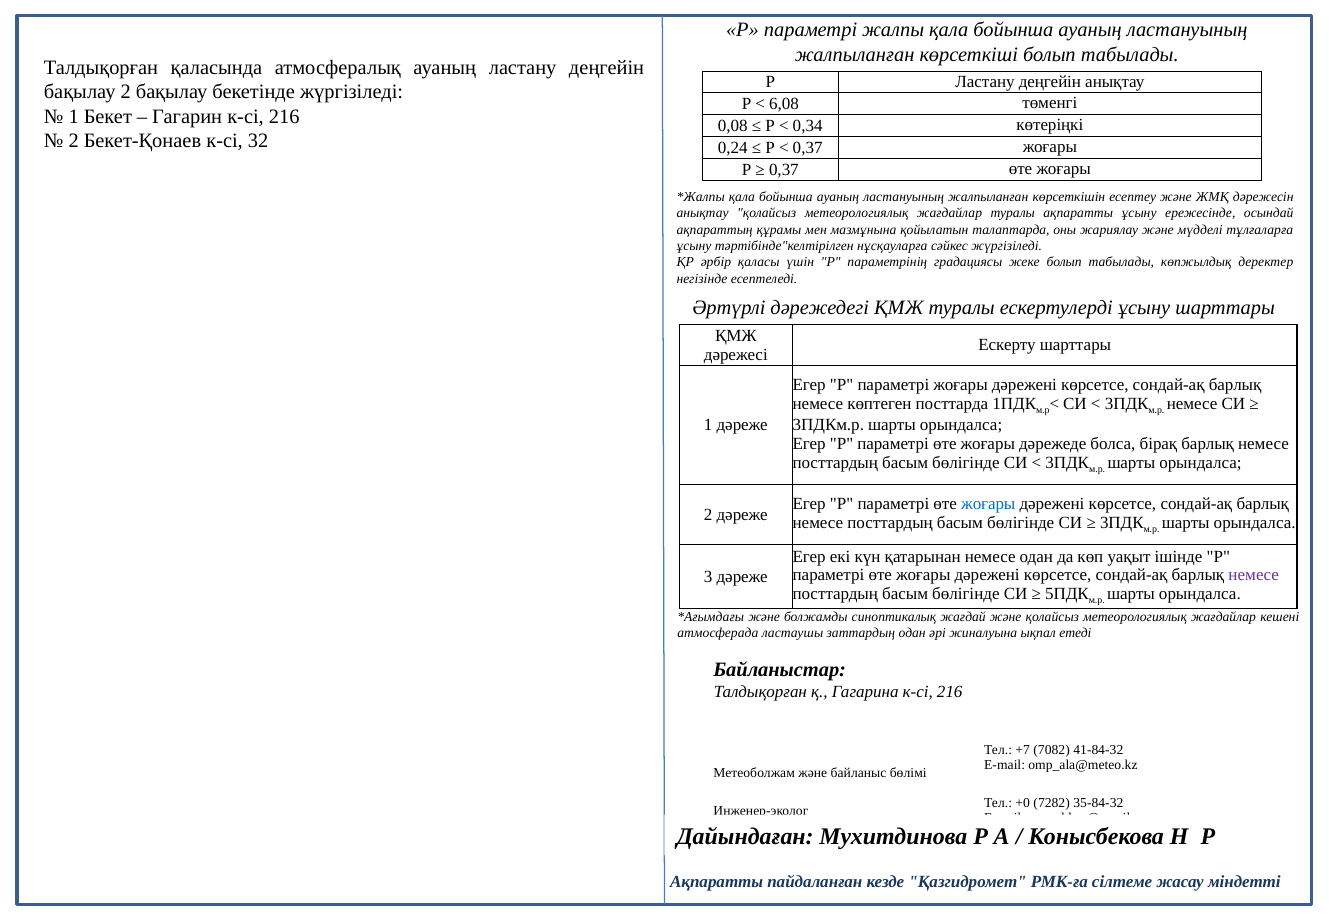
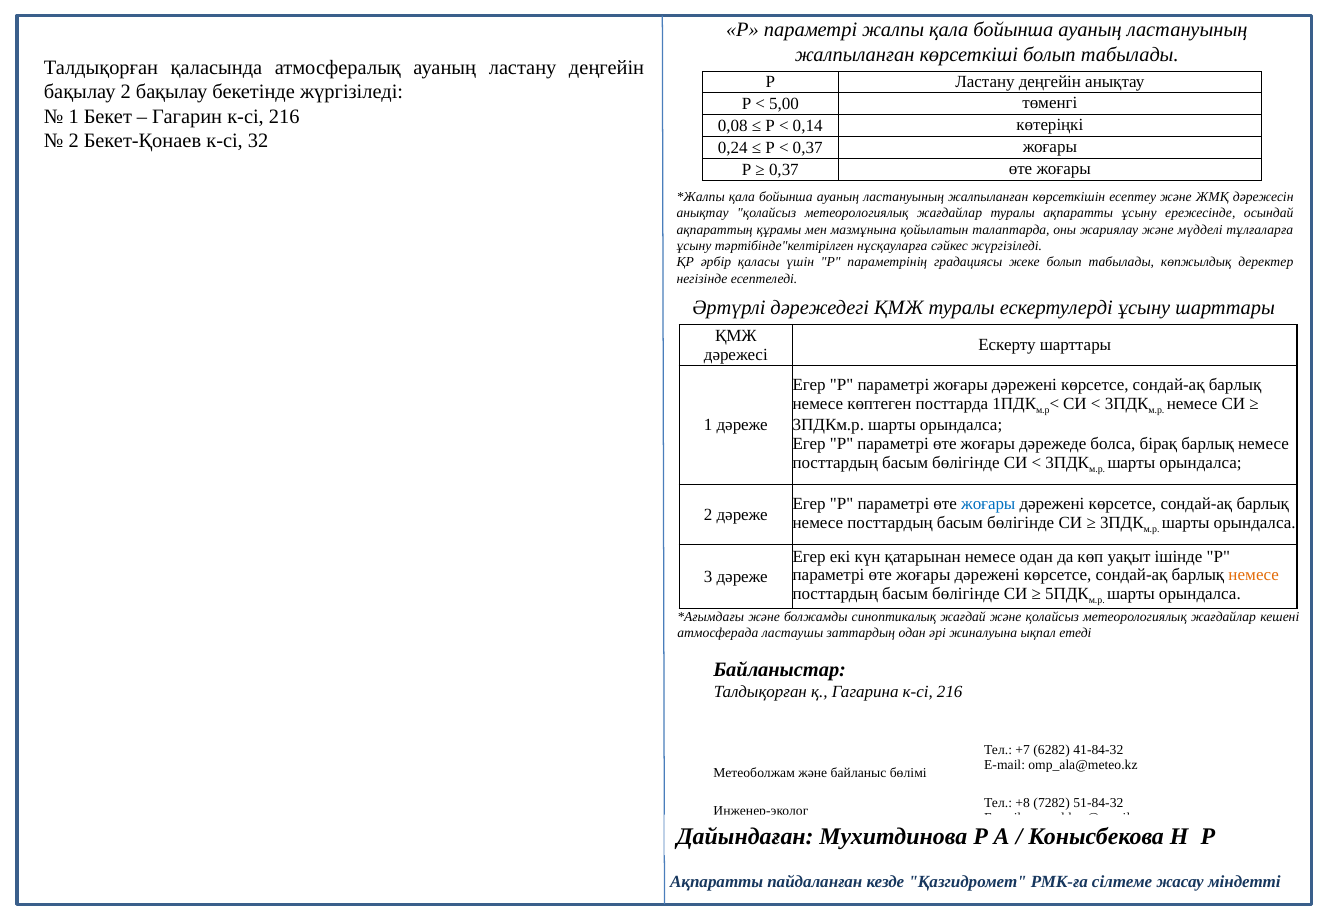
6,08: 6,08 -> 5,00
0,34: 0,34 -> 0,14
немесе at (1254, 575) colour: purple -> orange
7082: 7082 -> 6282
+0: +0 -> +8
35-84-32: 35-84-32 -> 51-84-32
